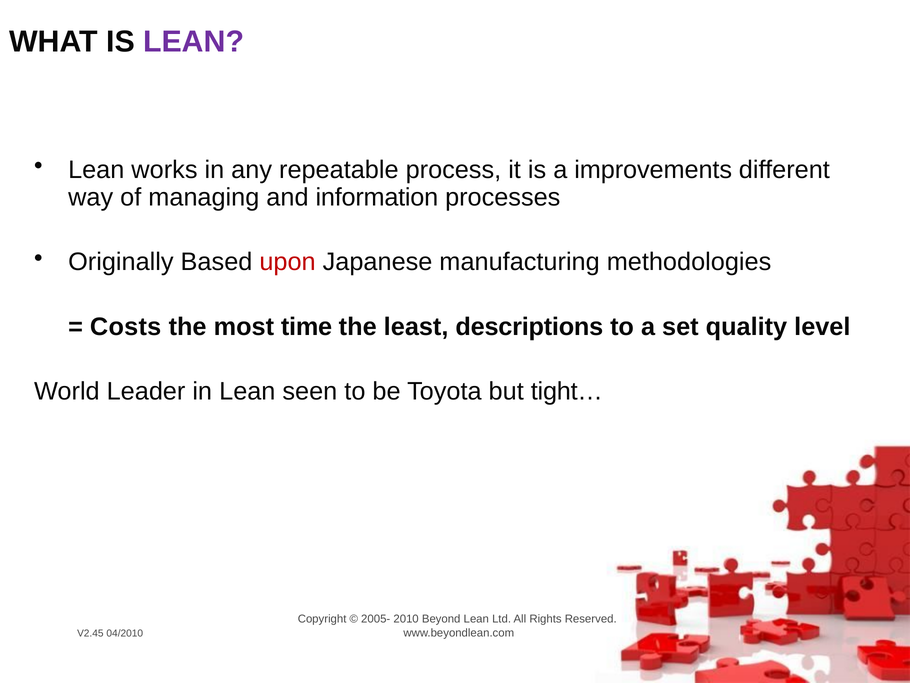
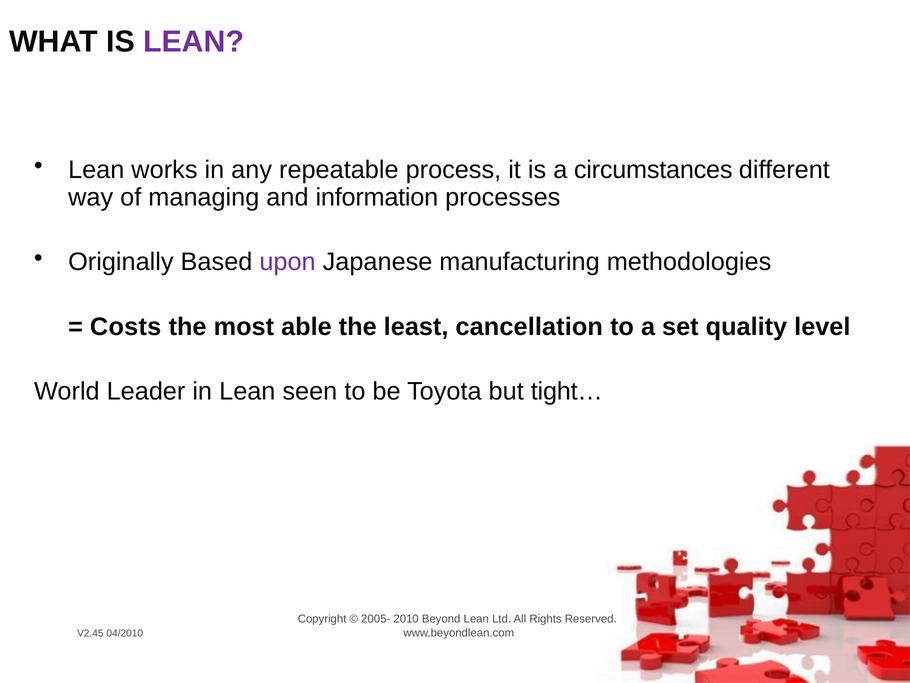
improvements: improvements -> circumstances
upon colour: red -> purple
time: time -> able
descriptions: descriptions -> cancellation
